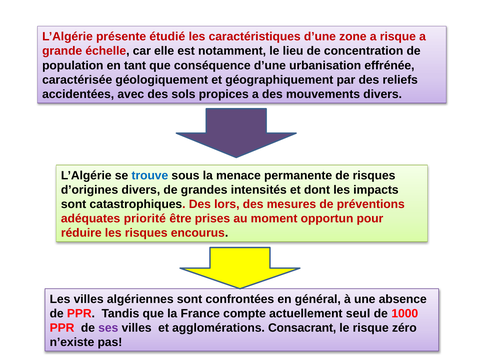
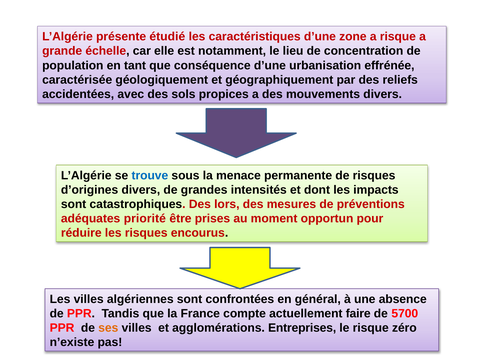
seul: seul -> faire
1000: 1000 -> 5700
ses colour: purple -> orange
Consacrant: Consacrant -> Entreprises
